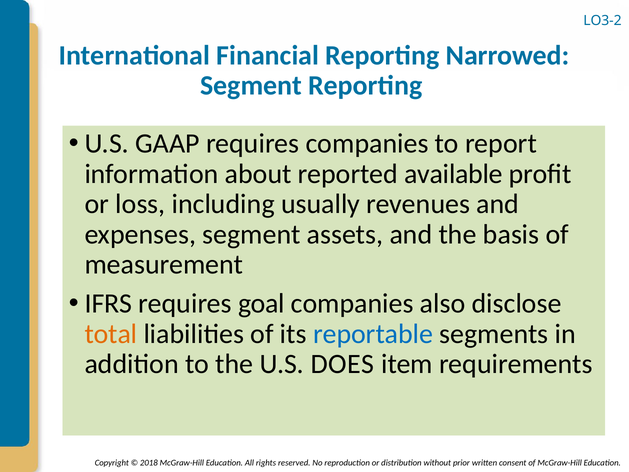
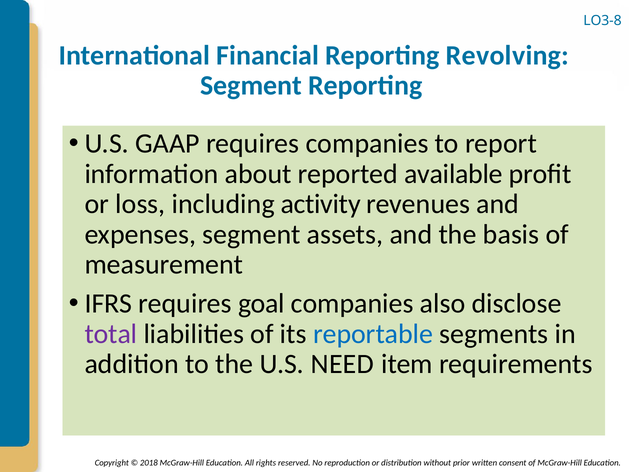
LO3-2: LO3-2 -> LO3-8
Narrowed: Narrowed -> Revolving
usually: usually -> activity
total colour: orange -> purple
DOES: DOES -> NEED
